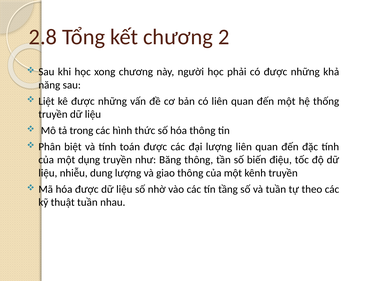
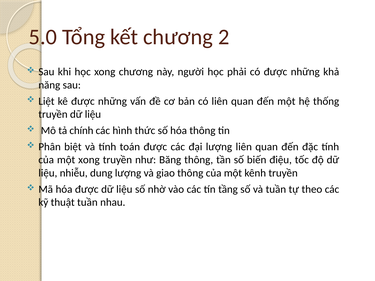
2.8: 2.8 -> 5.0
trong: trong -> chính
một dụng: dụng -> xong
